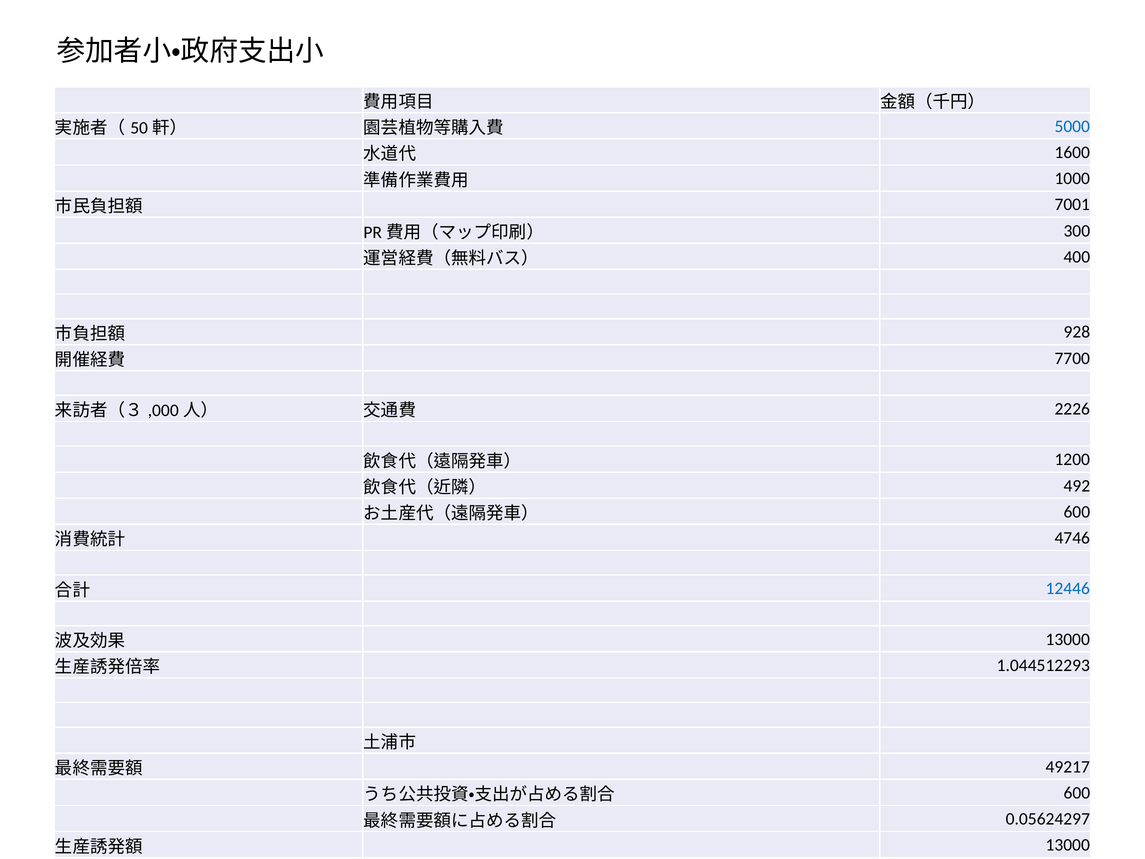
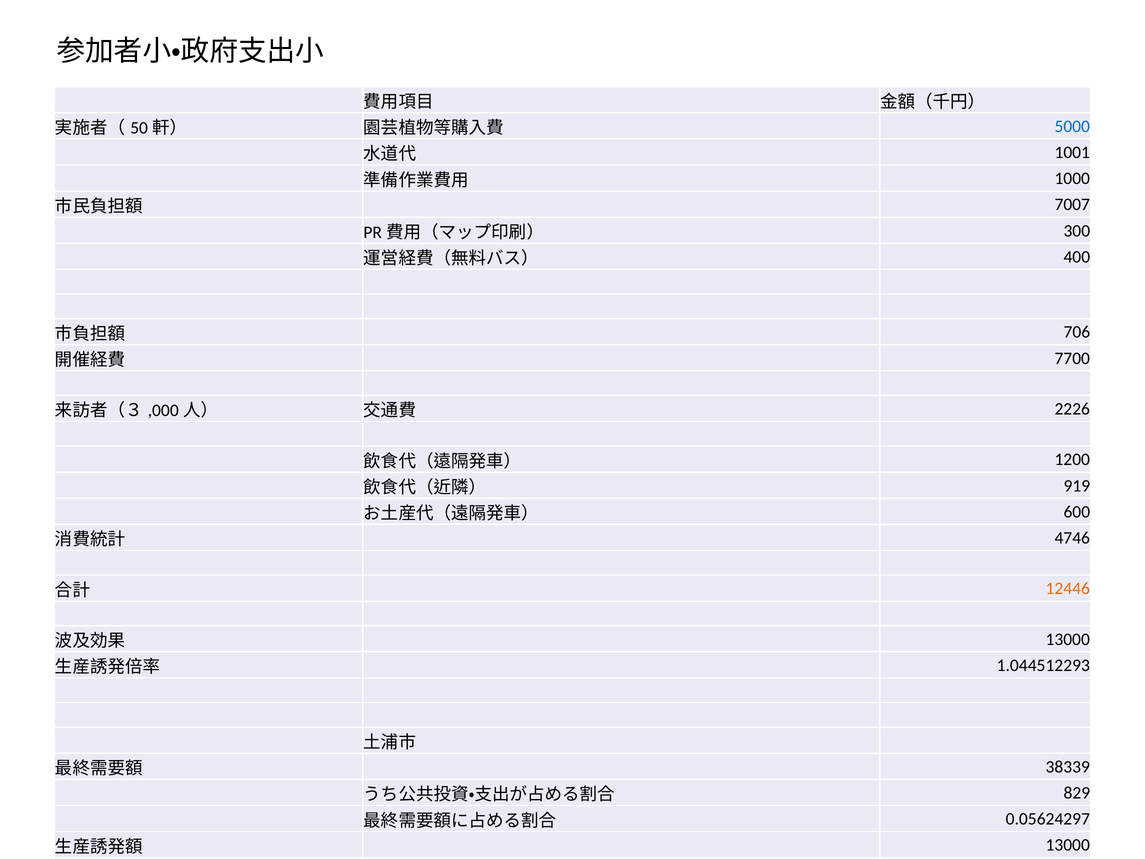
1600: 1600 -> 1001
7001: 7001 -> 7007
928: 928 -> 706
492: 492 -> 919
12446 colour: blue -> orange
49217: 49217 -> 38339
600 at (1077, 793): 600 -> 829
